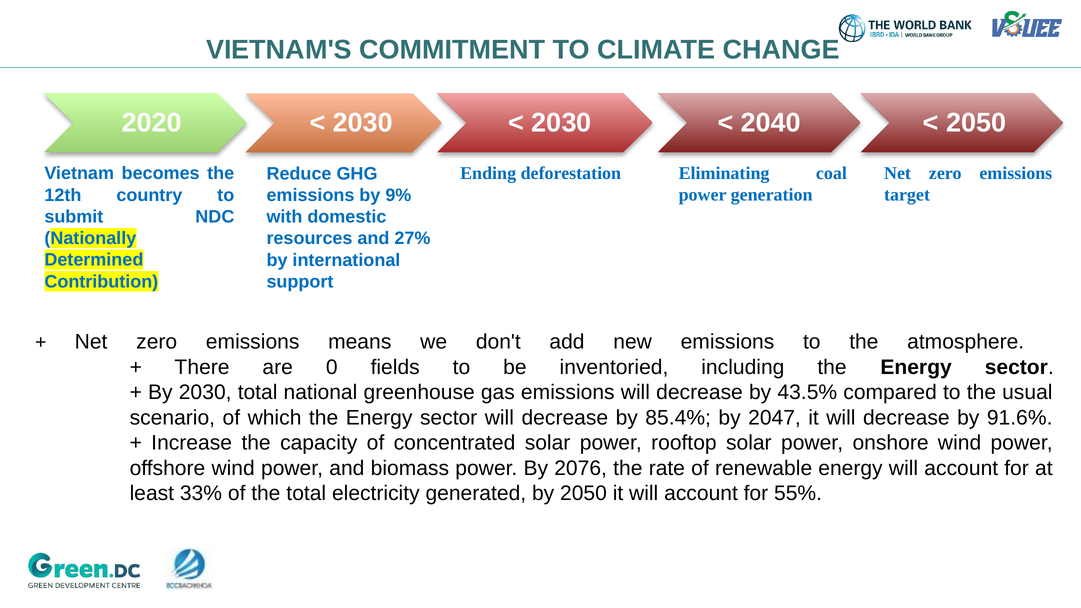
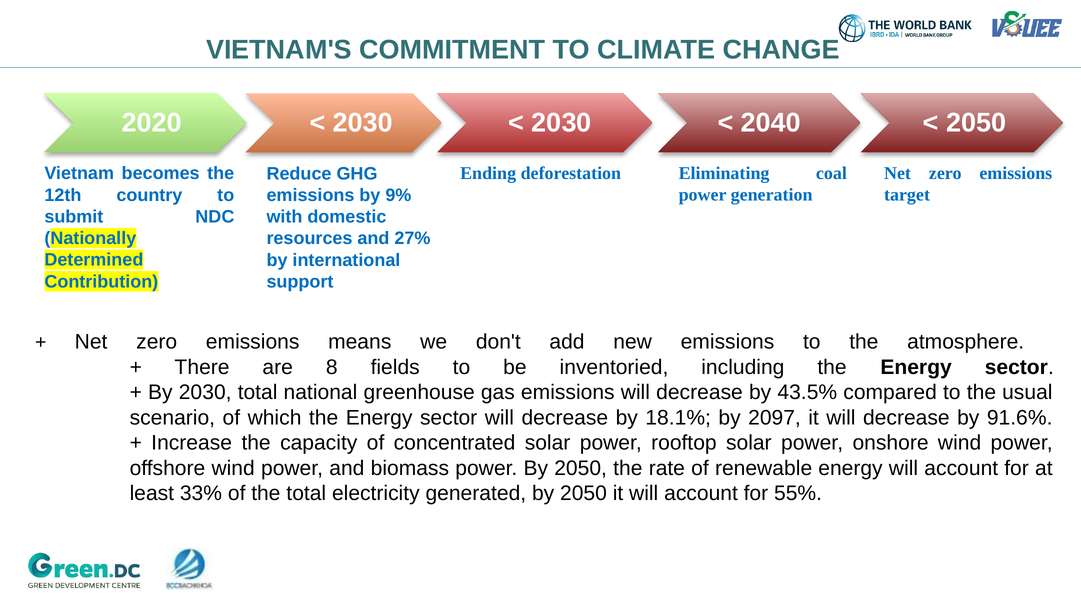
0: 0 -> 8
85.4%: 85.4% -> 18.1%
2047: 2047 -> 2097
power By 2076: 2076 -> 2050
